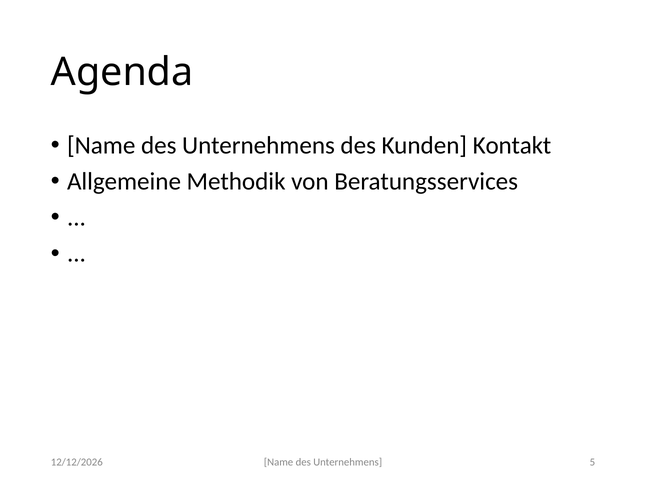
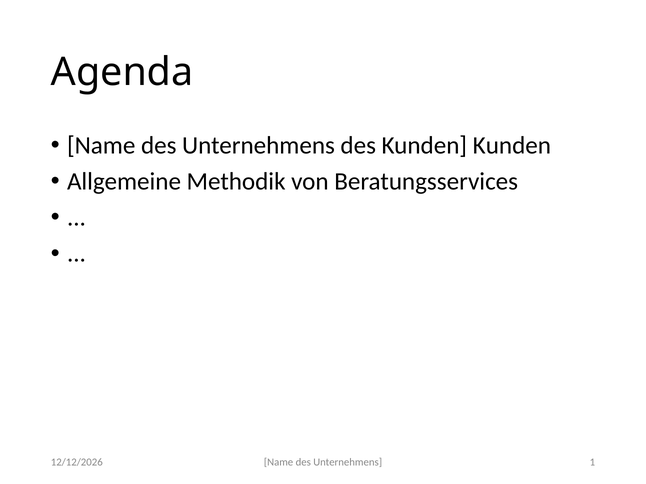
Kunden Kontakt: Kontakt -> Kunden
5: 5 -> 1
